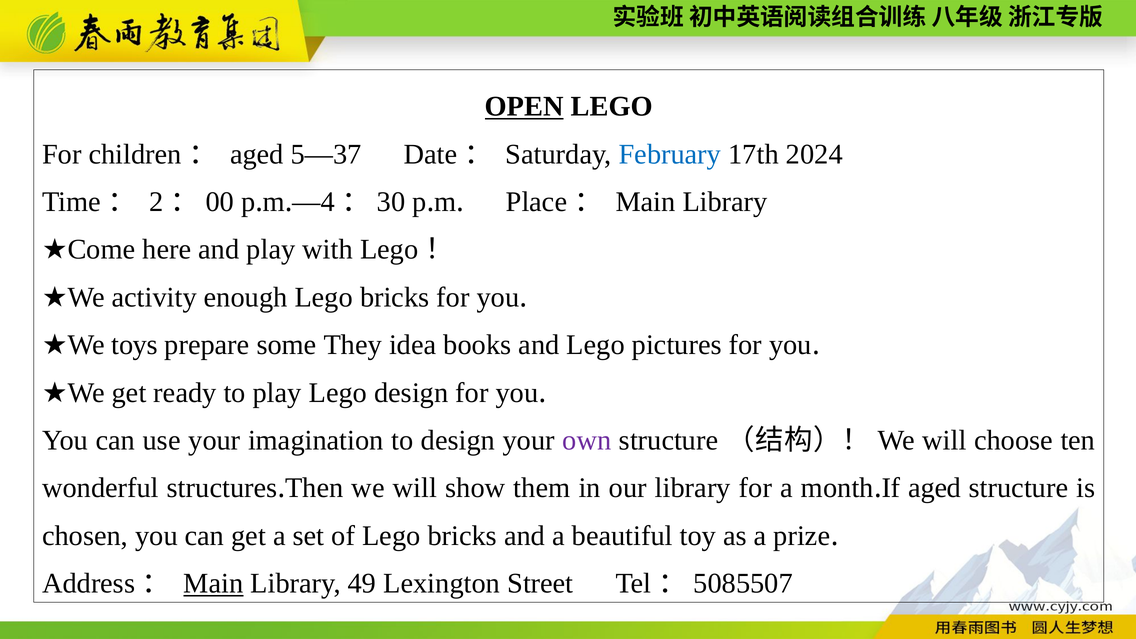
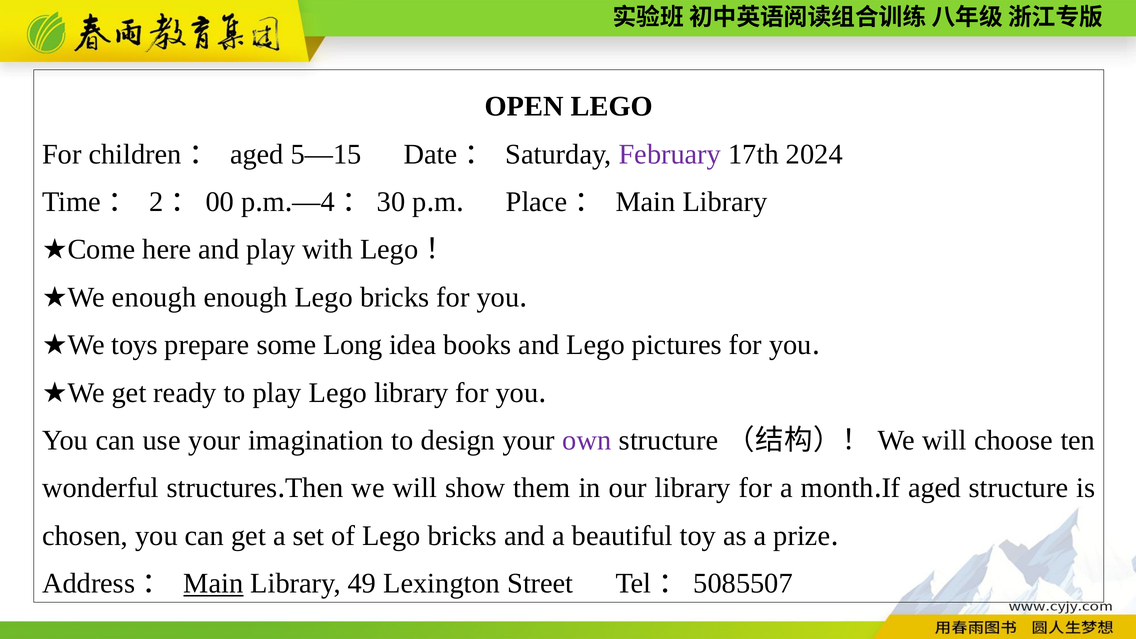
OPEN underline: present -> none
5—37: 5—37 -> 5—15
February colour: blue -> purple
★We activity: activity -> enough
They: They -> Long
Lego design: design -> library
